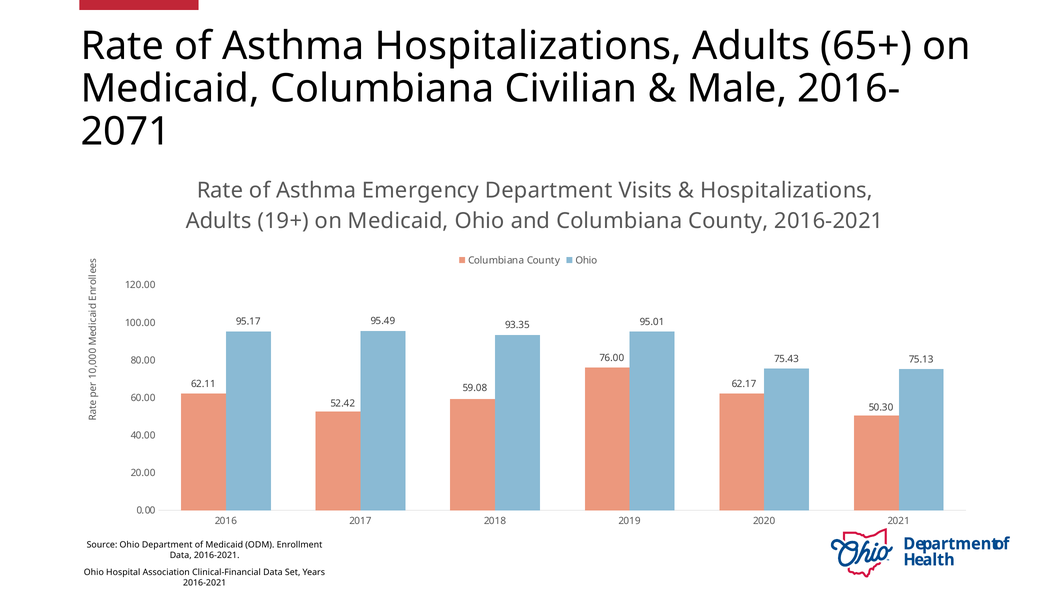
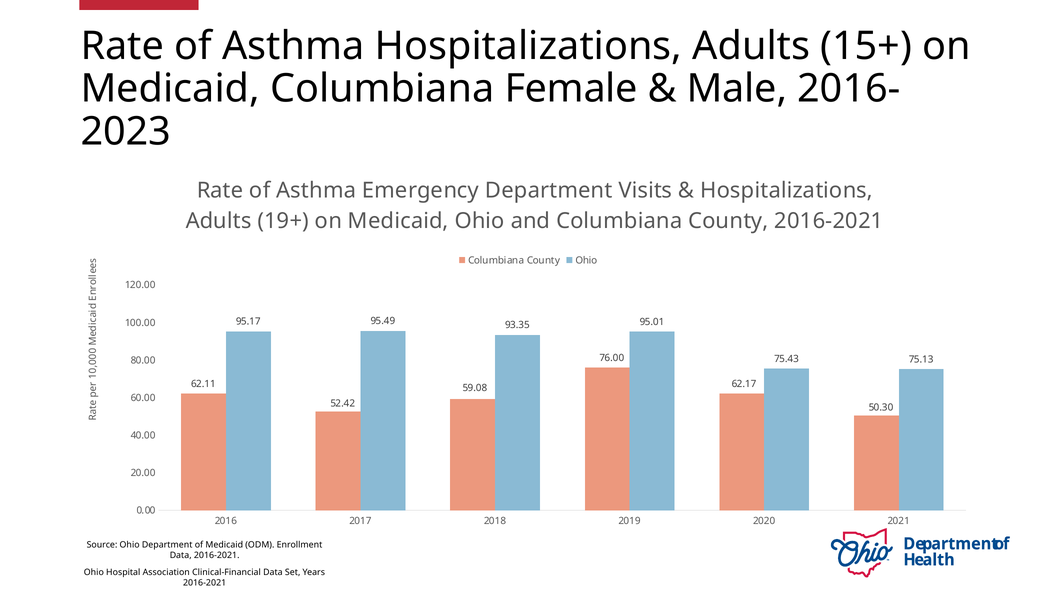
65+: 65+ -> 15+
Civilian: Civilian -> Female
2071: 2071 -> 2023
